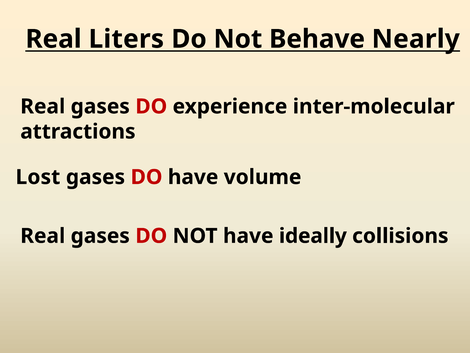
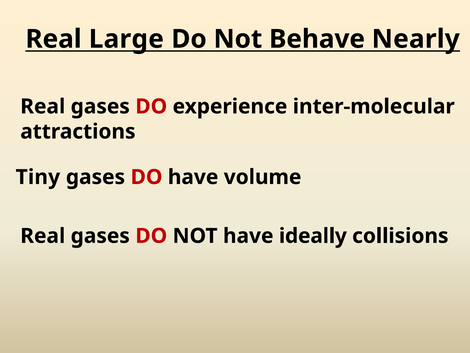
Liters: Liters -> Large
Lost: Lost -> Tiny
